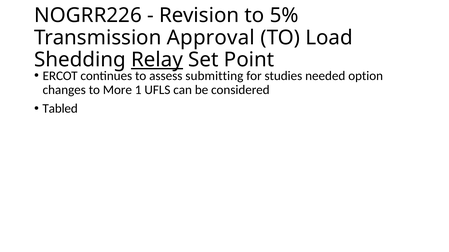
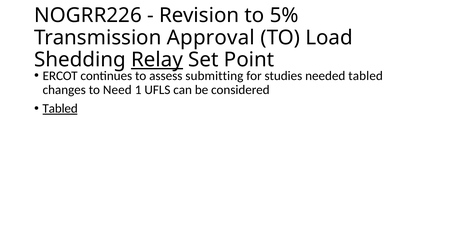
needed option: option -> tabled
More: More -> Need
Tabled at (60, 109) underline: none -> present
